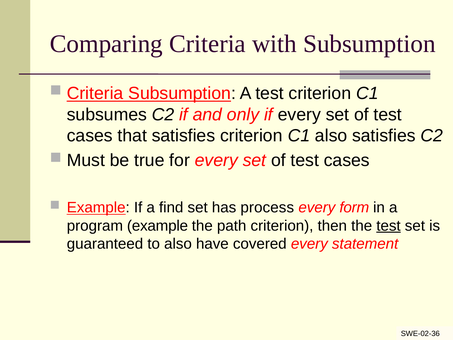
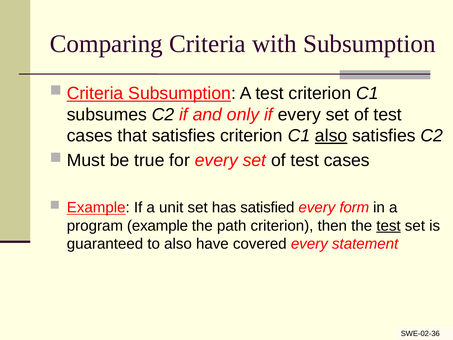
also at (331, 136) underline: none -> present
find: find -> unit
process: process -> satisfied
